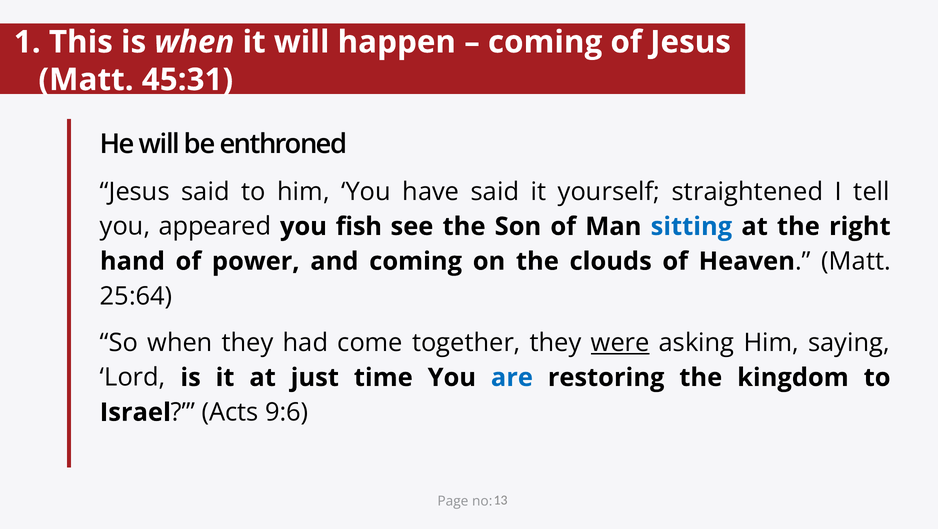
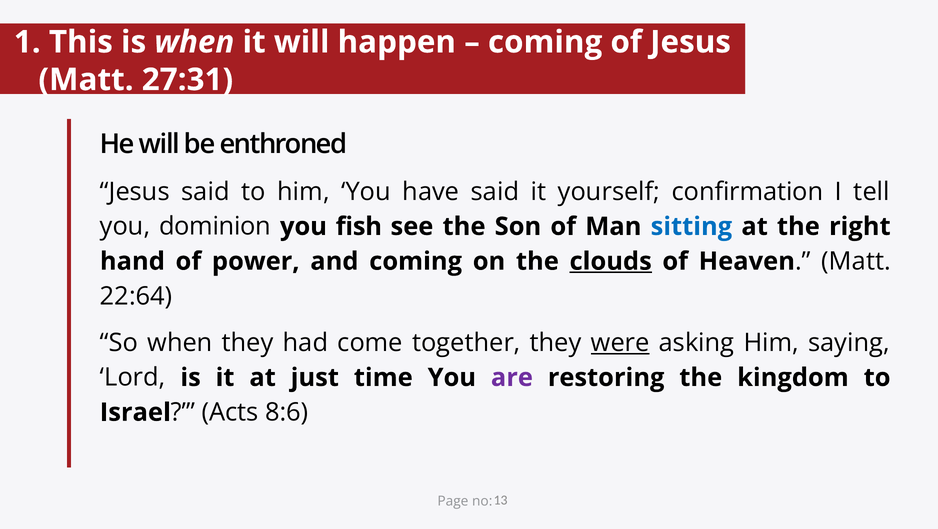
45:31: 45:31 -> 27:31
straightened: straightened -> confirmation
appeared: appeared -> dominion
clouds underline: none -> present
25:64: 25:64 -> 22:64
are colour: blue -> purple
9:6: 9:6 -> 8:6
